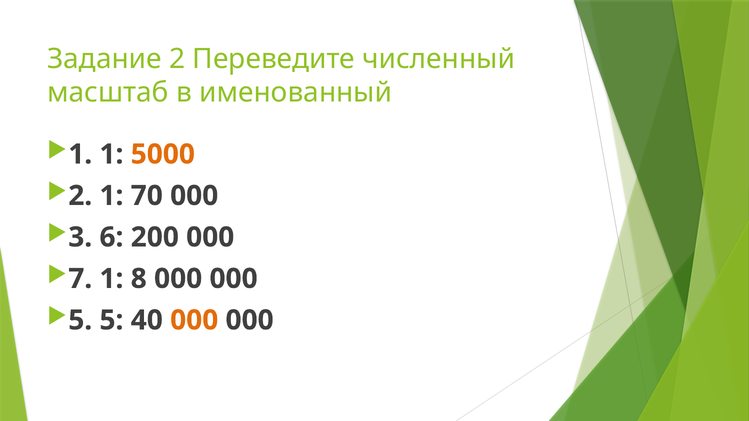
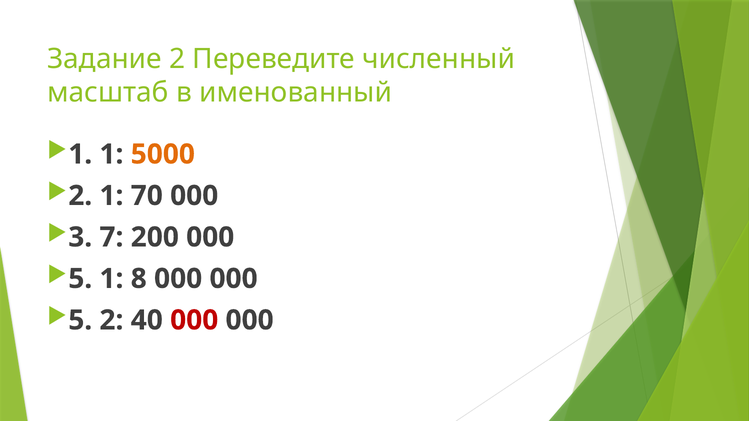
6: 6 -> 7
7 at (80, 279): 7 -> 5
5 5: 5 -> 2
000 at (194, 320) colour: orange -> red
